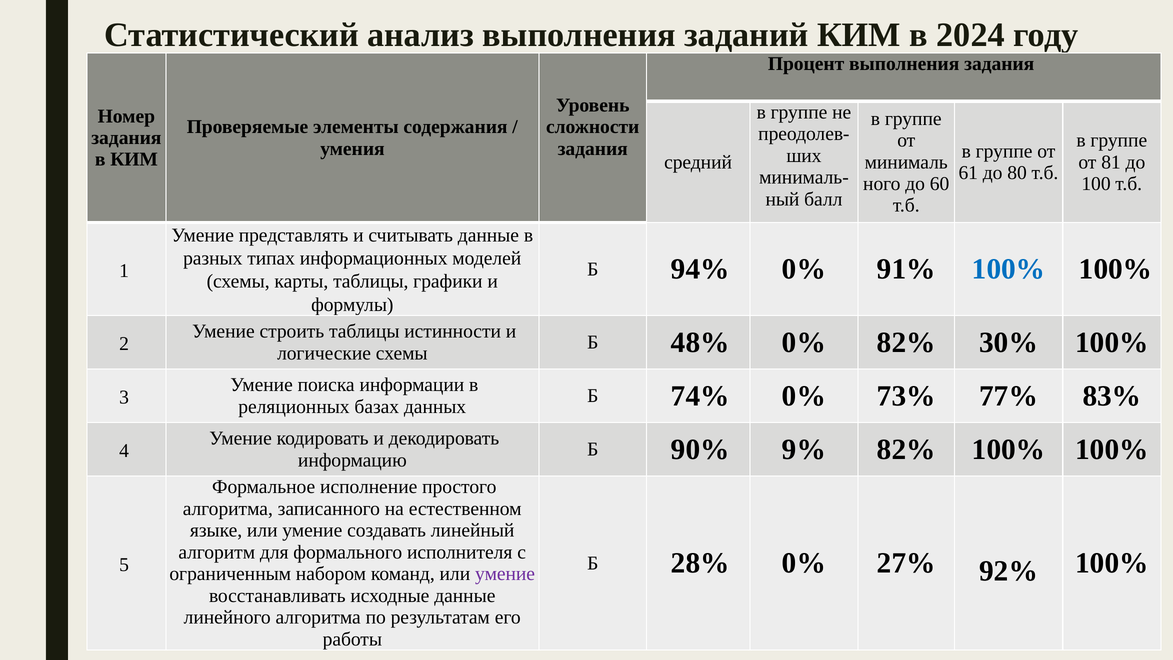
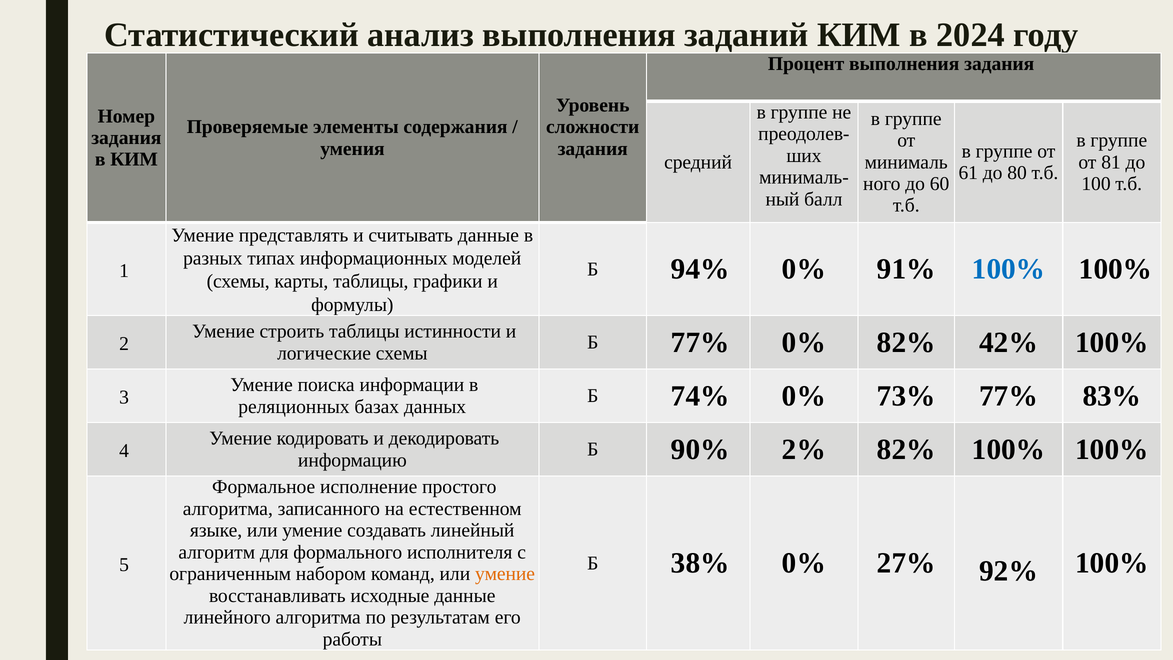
Б 48%: 48% -> 77%
30%: 30% -> 42%
9%: 9% -> 2%
28%: 28% -> 38%
умение at (505, 574) colour: purple -> orange
